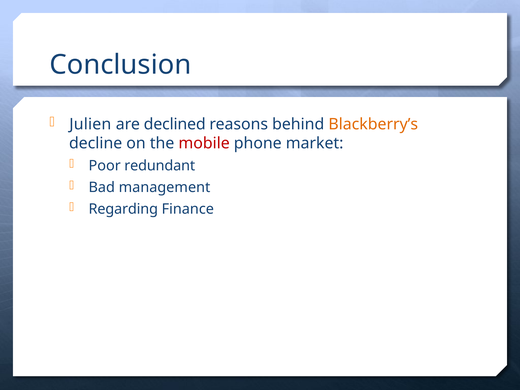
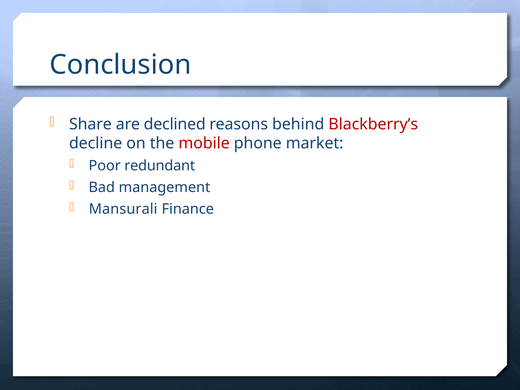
Julien: Julien -> Share
Blackberry’s colour: orange -> red
Regarding: Regarding -> Mansurali
